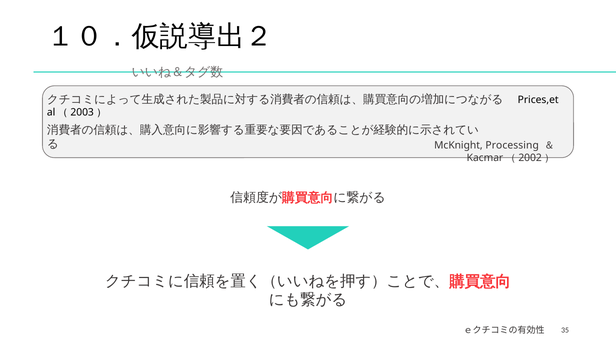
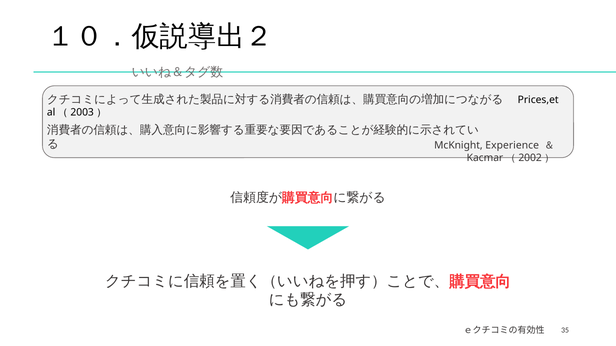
Processing: Processing -> Experience
